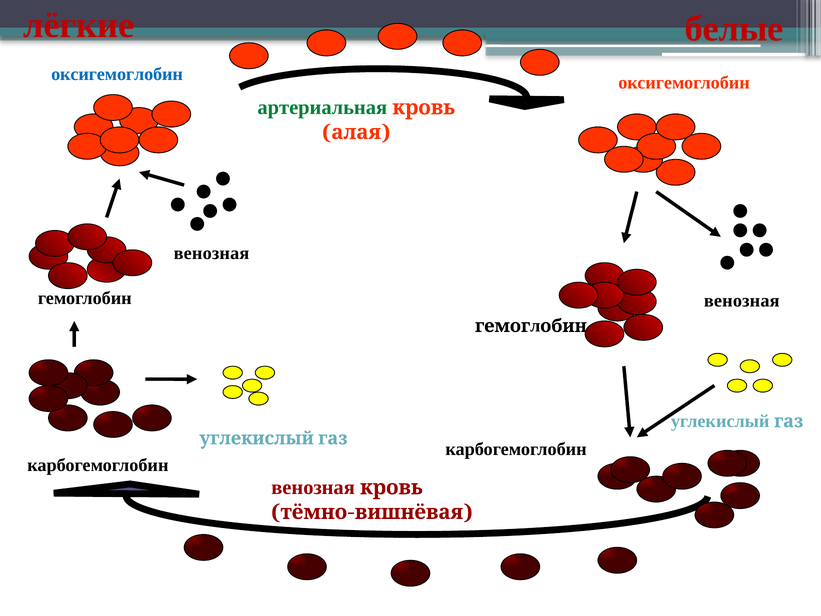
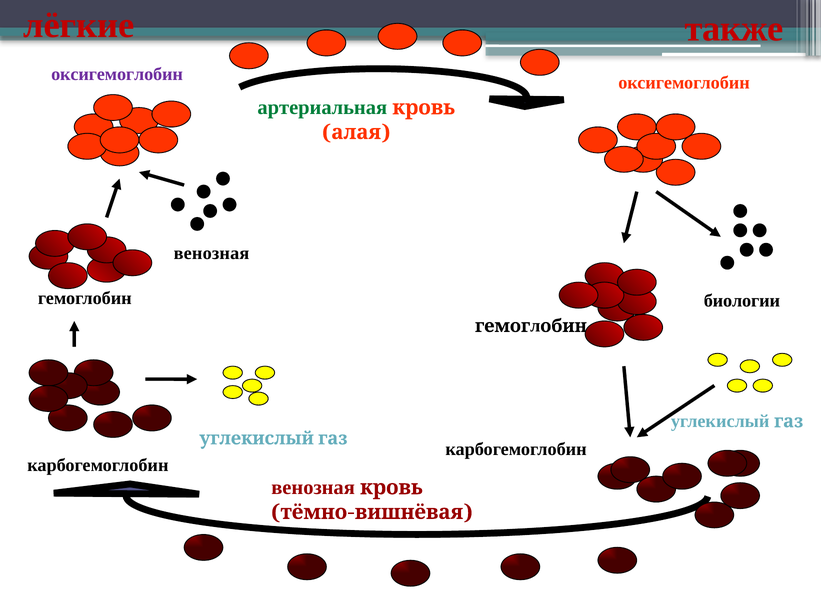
белые: белые -> также
оксигемоглобин at (117, 74) colour: blue -> purple
венозная at (742, 301): венозная -> биологии
